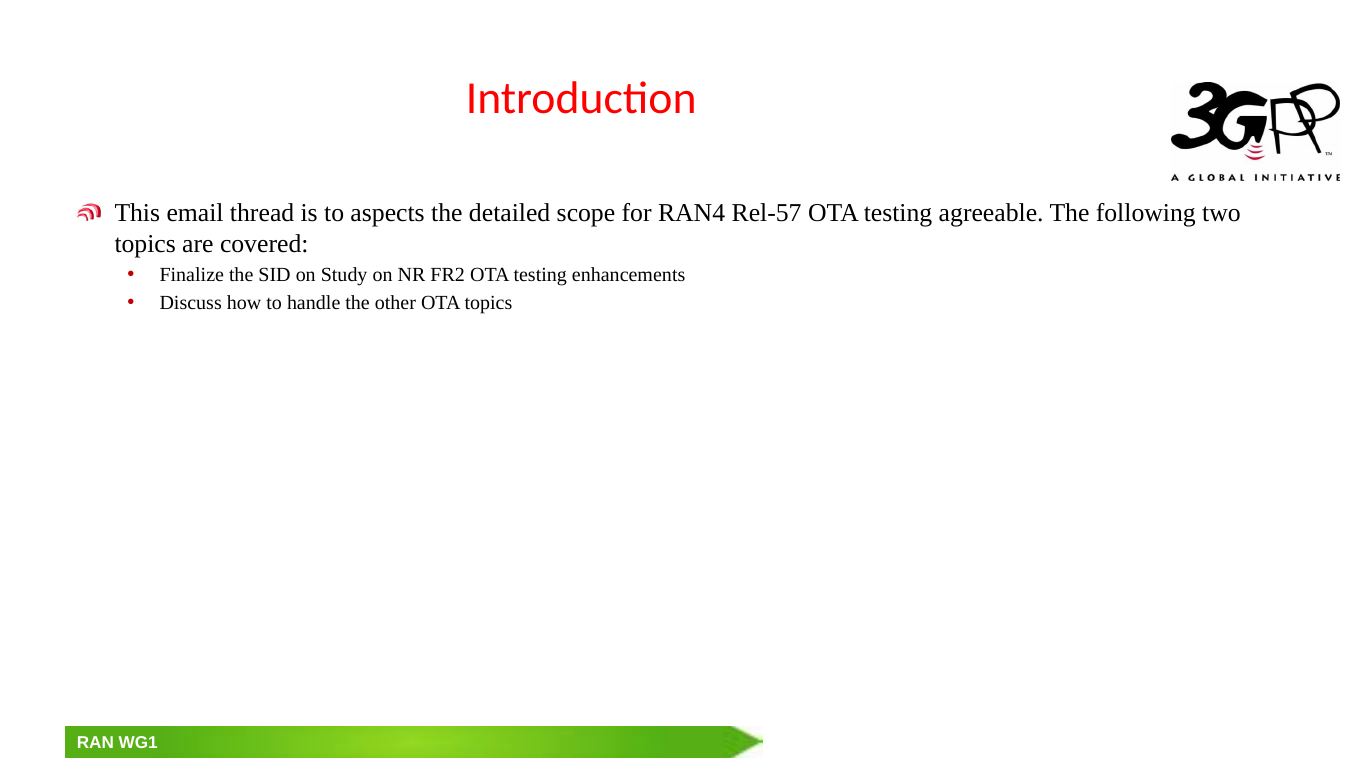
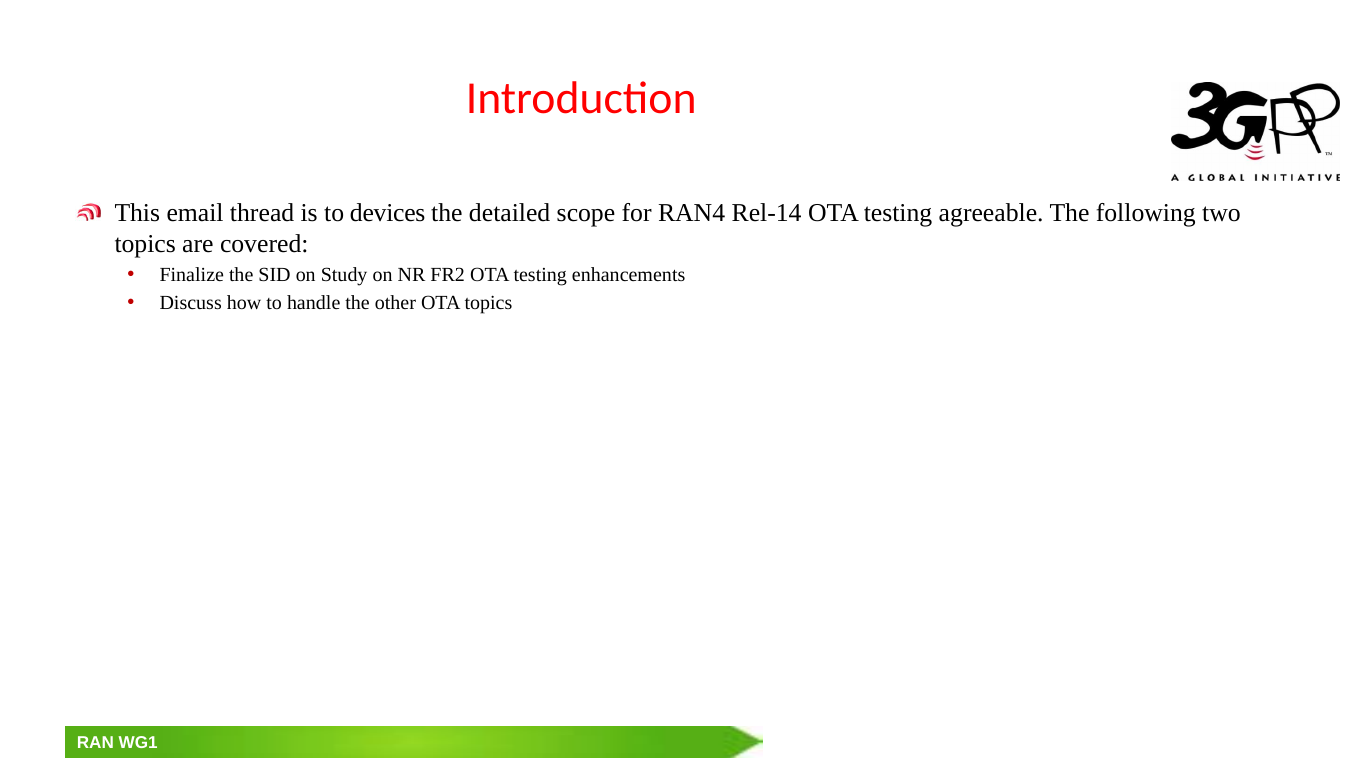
aspects: aspects -> devices
Rel-57: Rel-57 -> Rel-14
